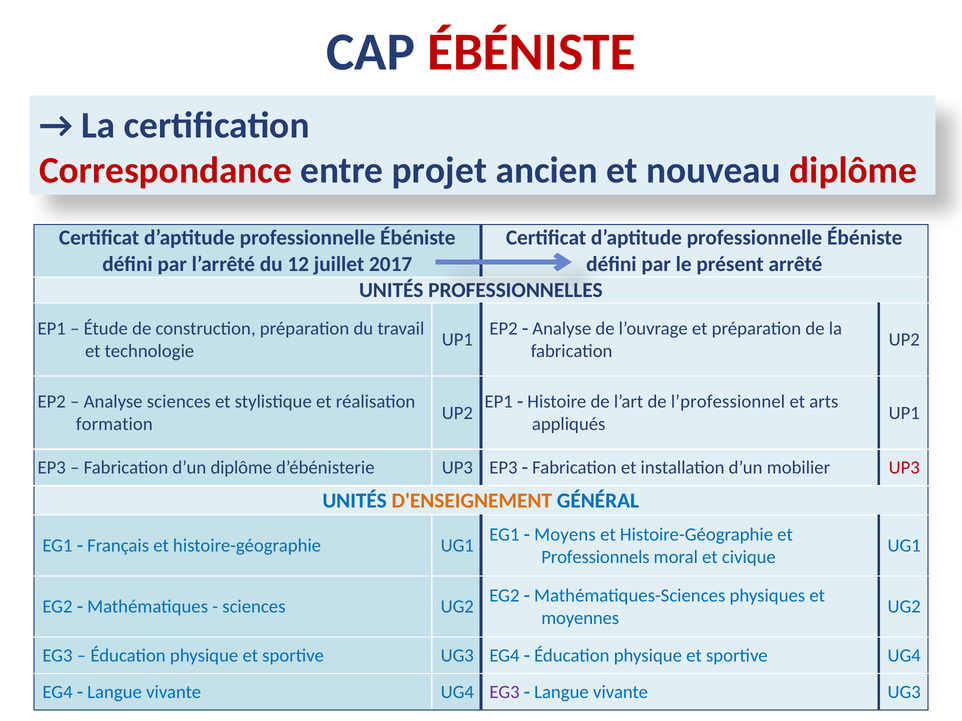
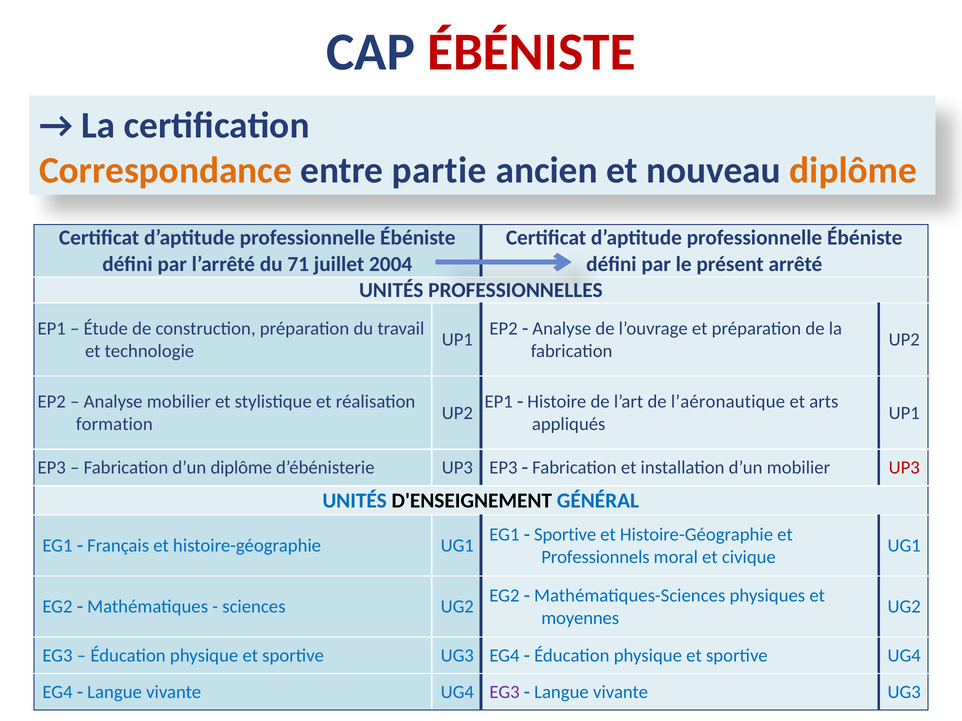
Correspondance colour: red -> orange
projet: projet -> partie
diplôme at (853, 170) colour: red -> orange
12: 12 -> 71
2017: 2017 -> 2004
Analyse sciences: sciences -> mobilier
l’professionnel: l’professionnel -> l’aéronautique
D'ENSEIGNEMENT colour: orange -> black
Moyens at (565, 535): Moyens -> Sportive
